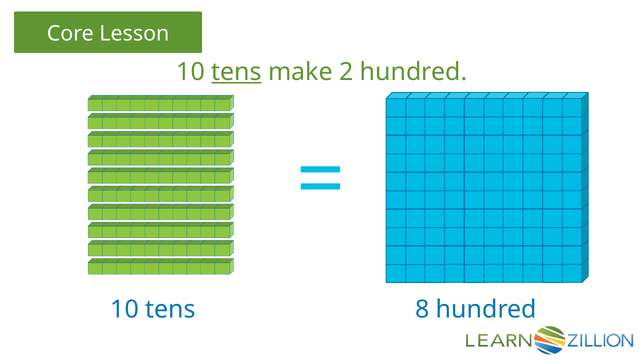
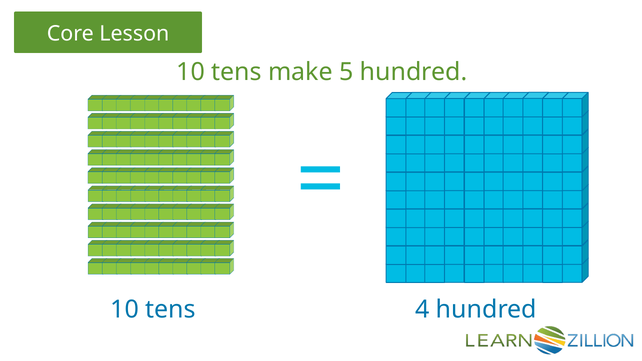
tens at (236, 72) underline: present -> none
2: 2 -> 5
8: 8 -> 4
